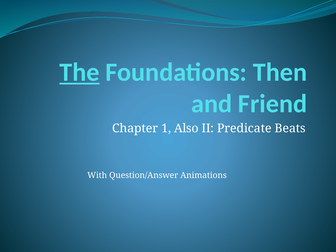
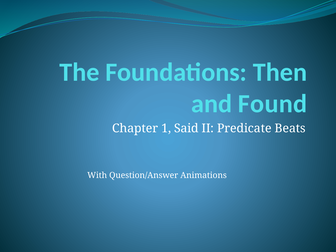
The underline: present -> none
Friend: Friend -> Found
Also: Also -> Said
